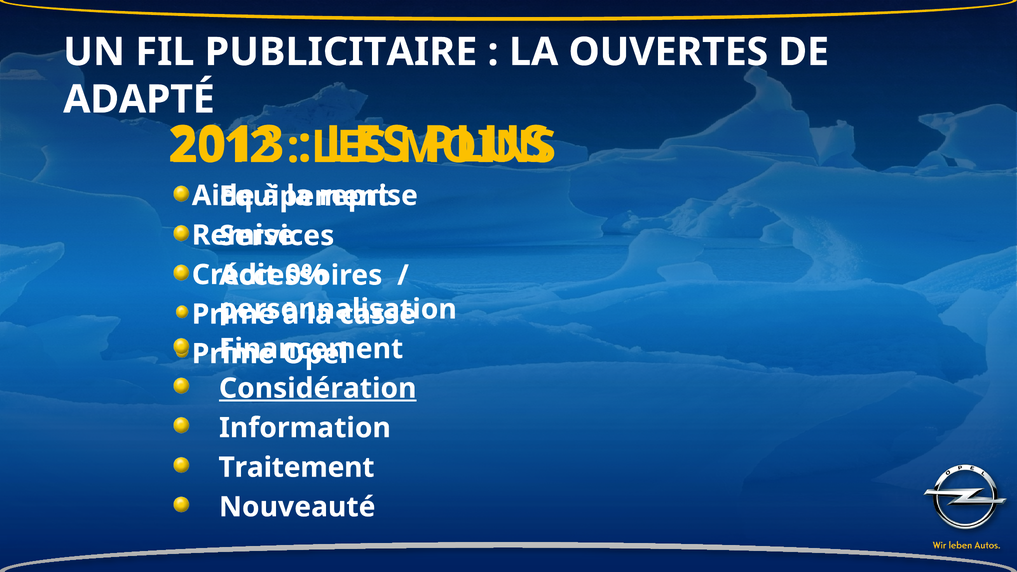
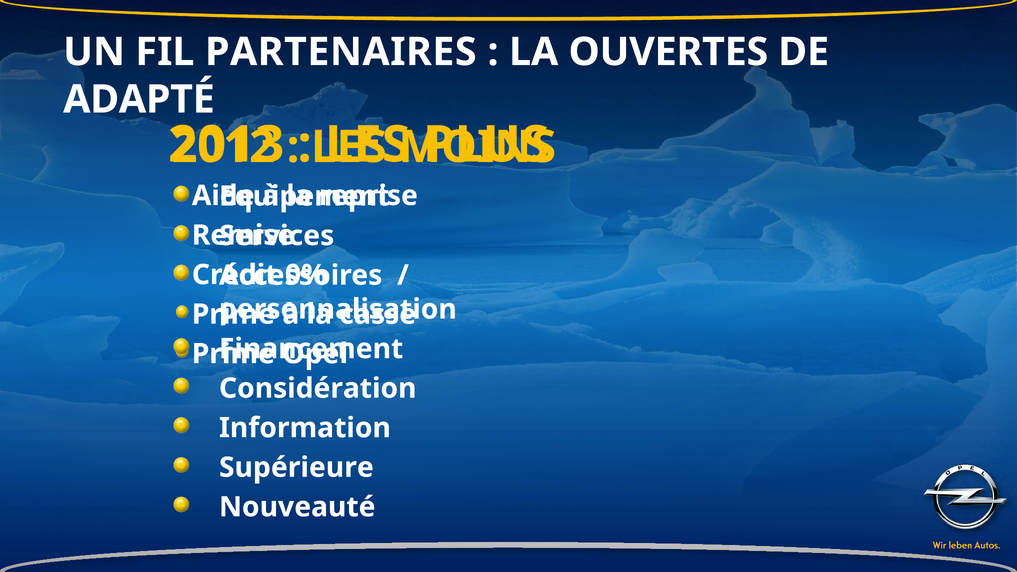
PUBLICITAIRE: PUBLICITAIRE -> PARTENAIRES
Considération underline: present -> none
Traitement: Traitement -> Supérieure
